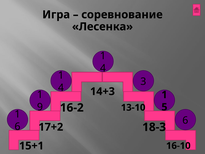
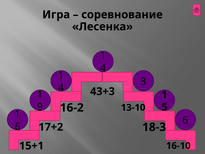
14+3: 14+3 -> 43+3
